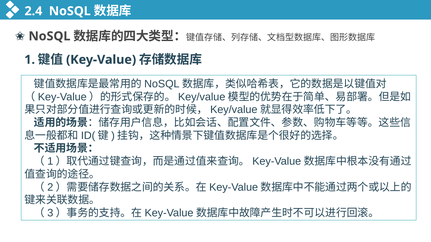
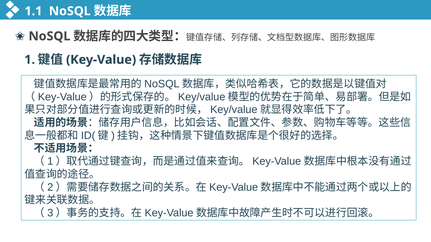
2.4: 2.4 -> 1.1
